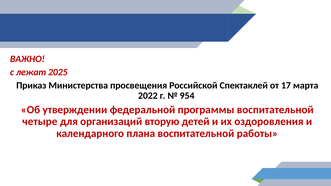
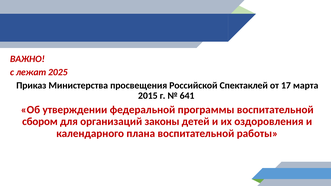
2022: 2022 -> 2015
954: 954 -> 641
четыре: четыре -> сбором
вторую: вторую -> законы
